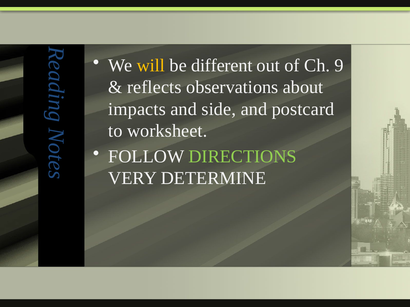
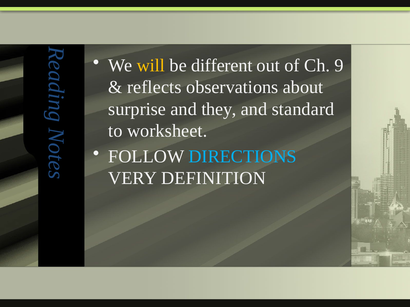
impacts: impacts -> surprise
side: side -> they
postcard: postcard -> standard
DIRECTIONS colour: light green -> light blue
DETERMINE: DETERMINE -> DEFINITION
